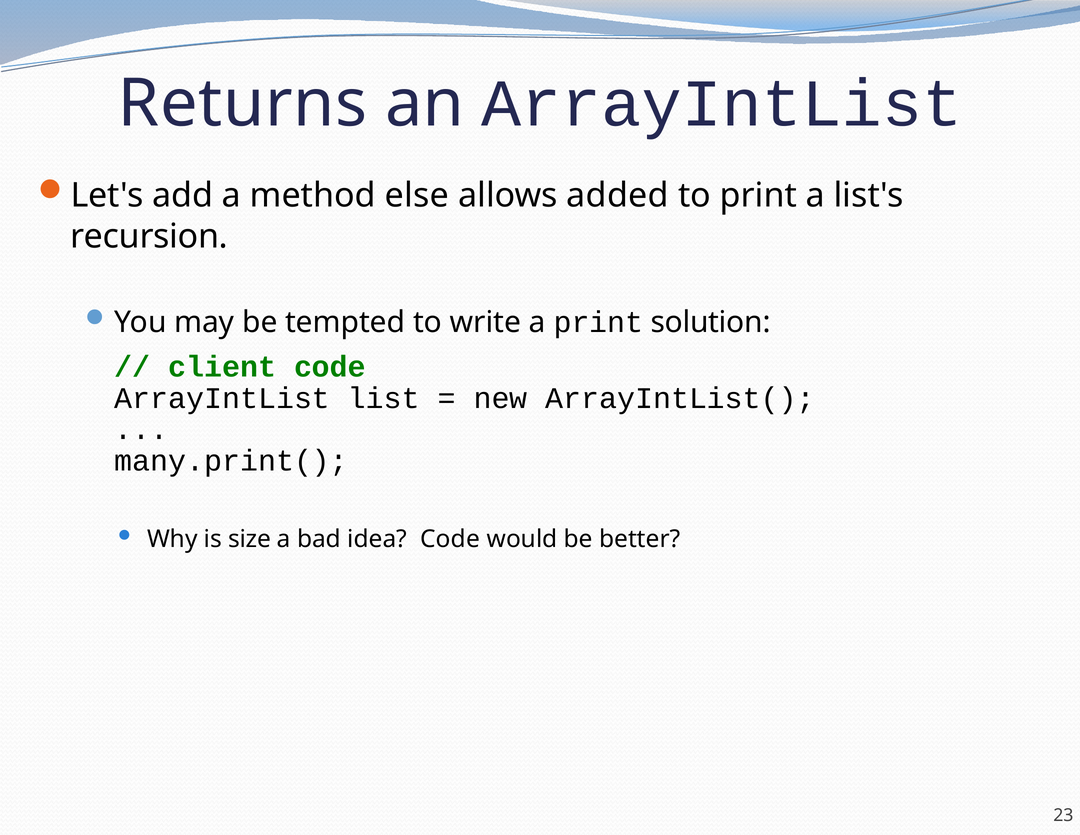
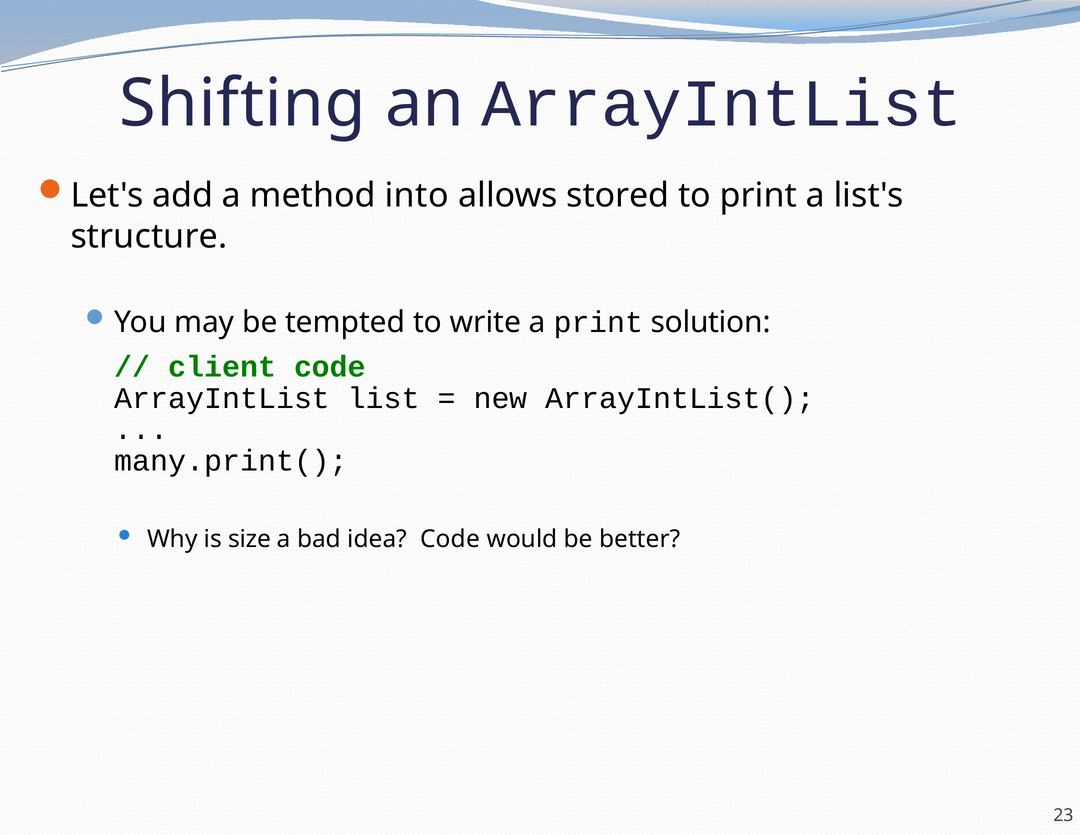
Returns: Returns -> Shifting
else: else -> into
added: added -> stored
recursion: recursion -> structure
